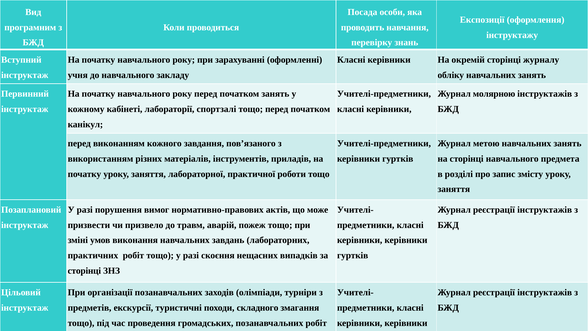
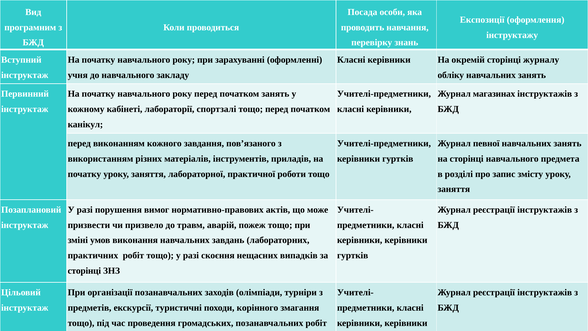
молярною: молярною -> магазинах
метою: метою -> певної
складного: складного -> корінного
